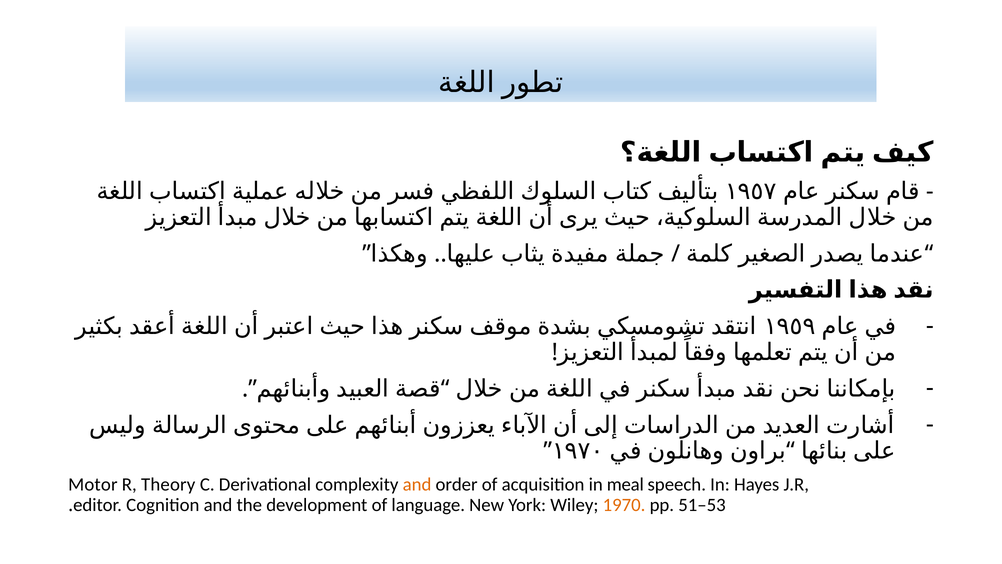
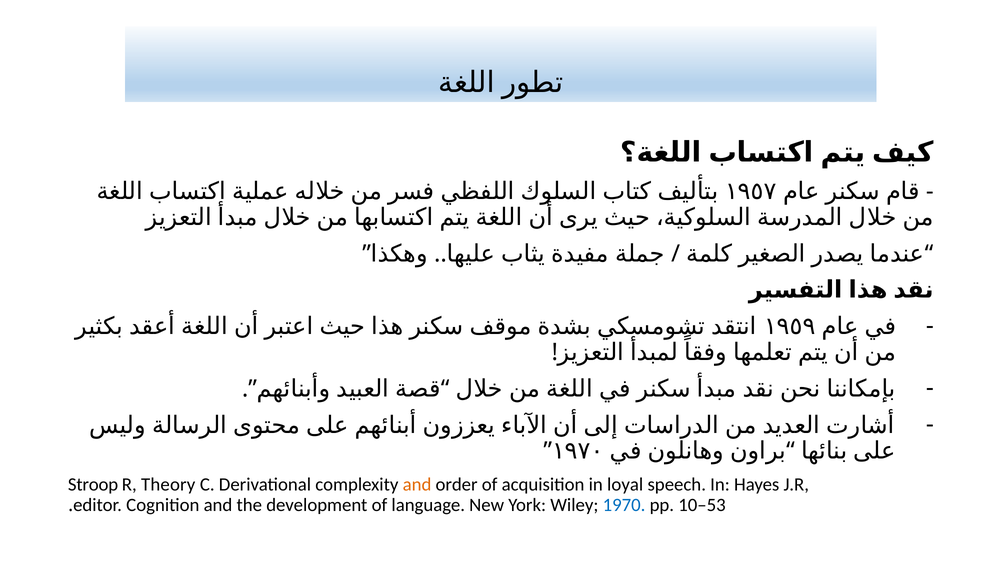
Motor: Motor -> Stroop
meal: meal -> loyal
1970 colour: orange -> blue
51–53: 51–53 -> 10–53
